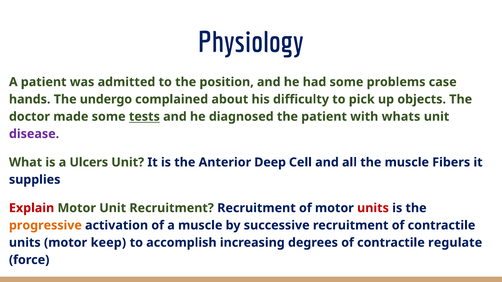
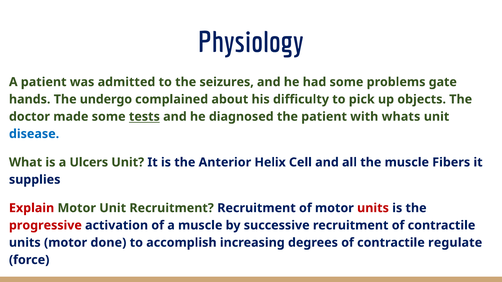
position: position -> seizures
problems case: case -> gate
disease colour: purple -> blue
Deep: Deep -> Helix
progressive colour: orange -> red
keep: keep -> done
